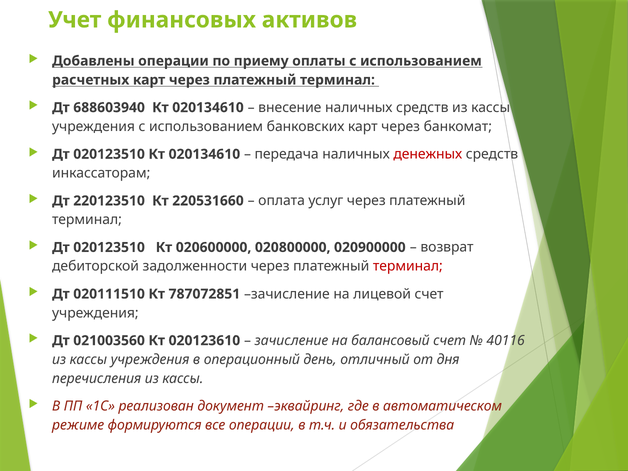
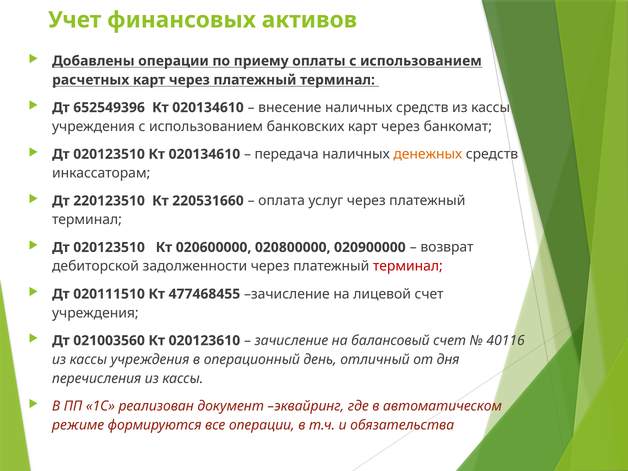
688603940: 688603940 -> 652549396
денежных colour: red -> orange
787072851: 787072851 -> 477468455
